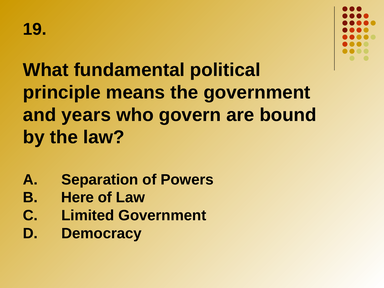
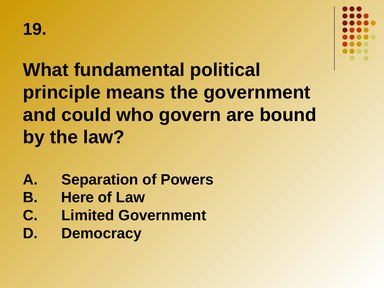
years: years -> could
